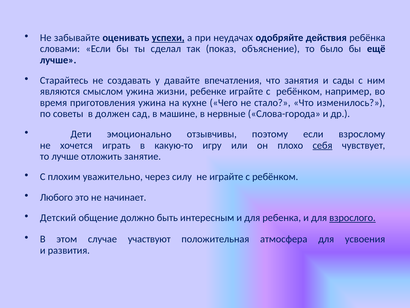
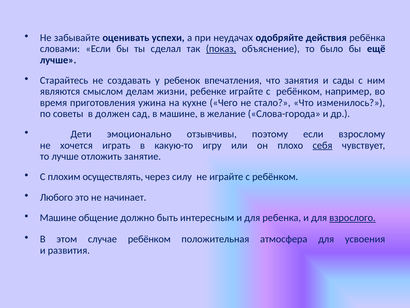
успехи underline: present -> none
показ underline: none -> present
давайте: давайте -> ребенок
смыслом ужина: ужина -> делам
нервные: нервные -> желание
уважительно: уважительно -> осуществлять
Детский at (58, 218): Детский -> Машине
случае участвуют: участвуют -> ребёнком
